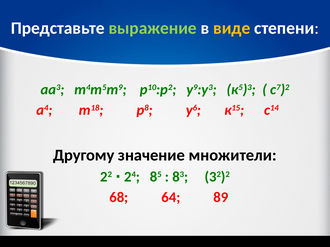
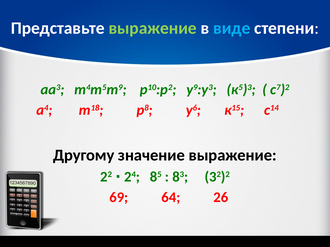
виде colour: yellow -> light blue
значение множители: множители -> выражение
68: 68 -> 69
89: 89 -> 26
